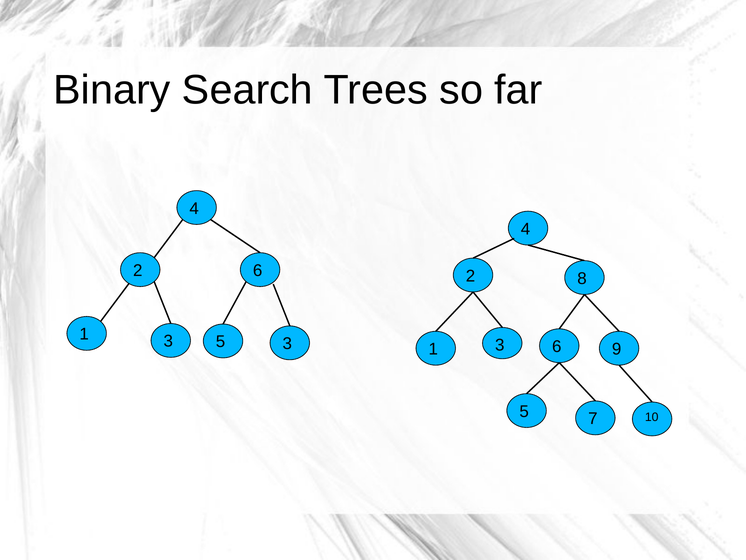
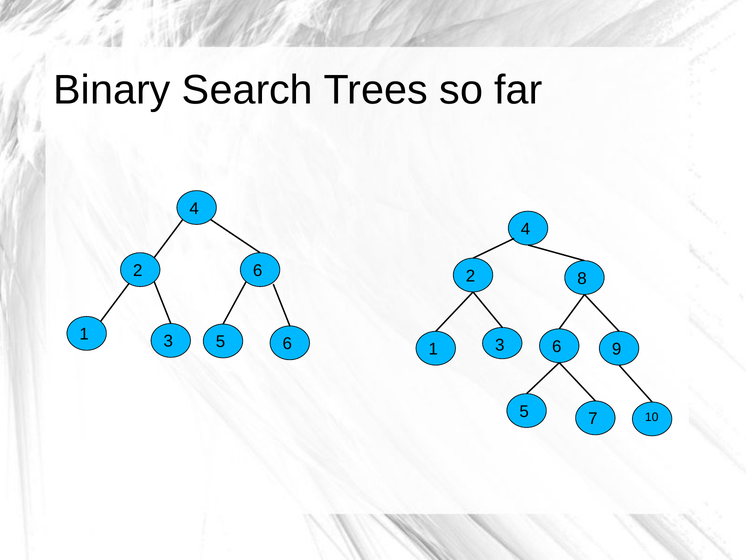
5 3: 3 -> 6
